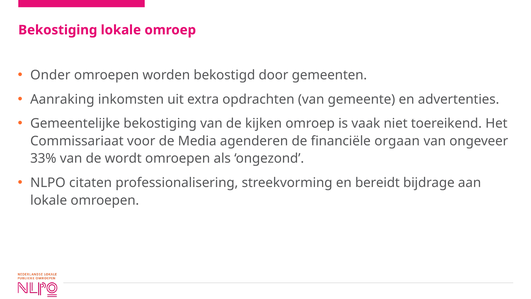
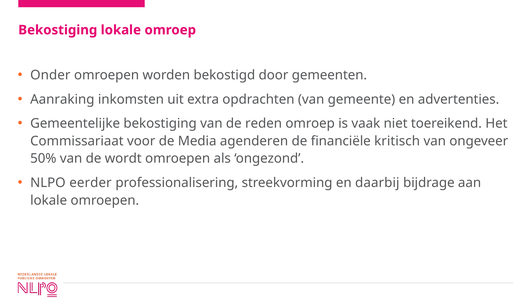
kijken: kijken -> reden
orgaan: orgaan -> kritisch
33%: 33% -> 50%
citaten: citaten -> eerder
bereidt: bereidt -> daarbij
